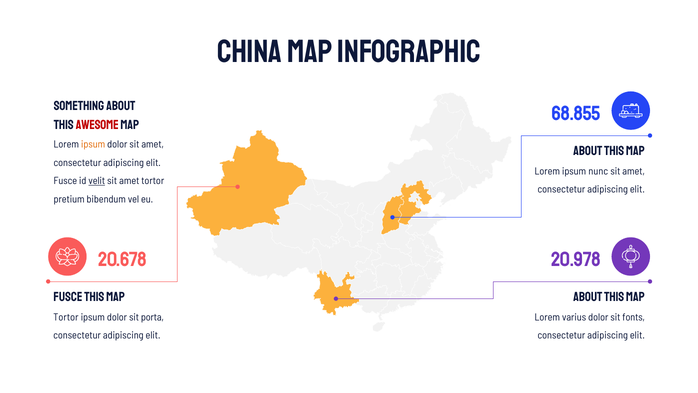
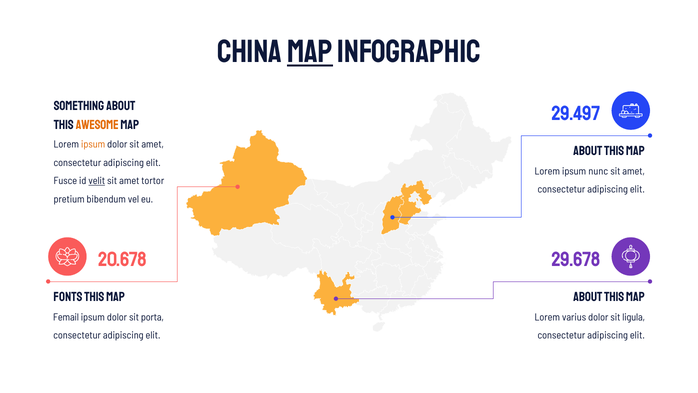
Map at (310, 52) underline: none -> present
68.855: 68.855 -> 29.497
Awesome colour: red -> orange
20.978: 20.978 -> 29.678
Fusce at (68, 296): Fusce -> Fonts
Tortor at (66, 317): Tortor -> Femail
fonts: fonts -> ligula
